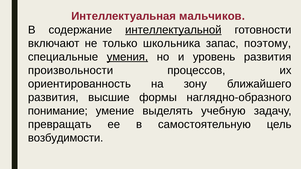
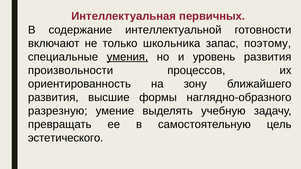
мальчиков: мальчиков -> первичных
интеллектуальной underline: present -> none
понимание: понимание -> разрезную
возбудимости: возбудимости -> эстетического
